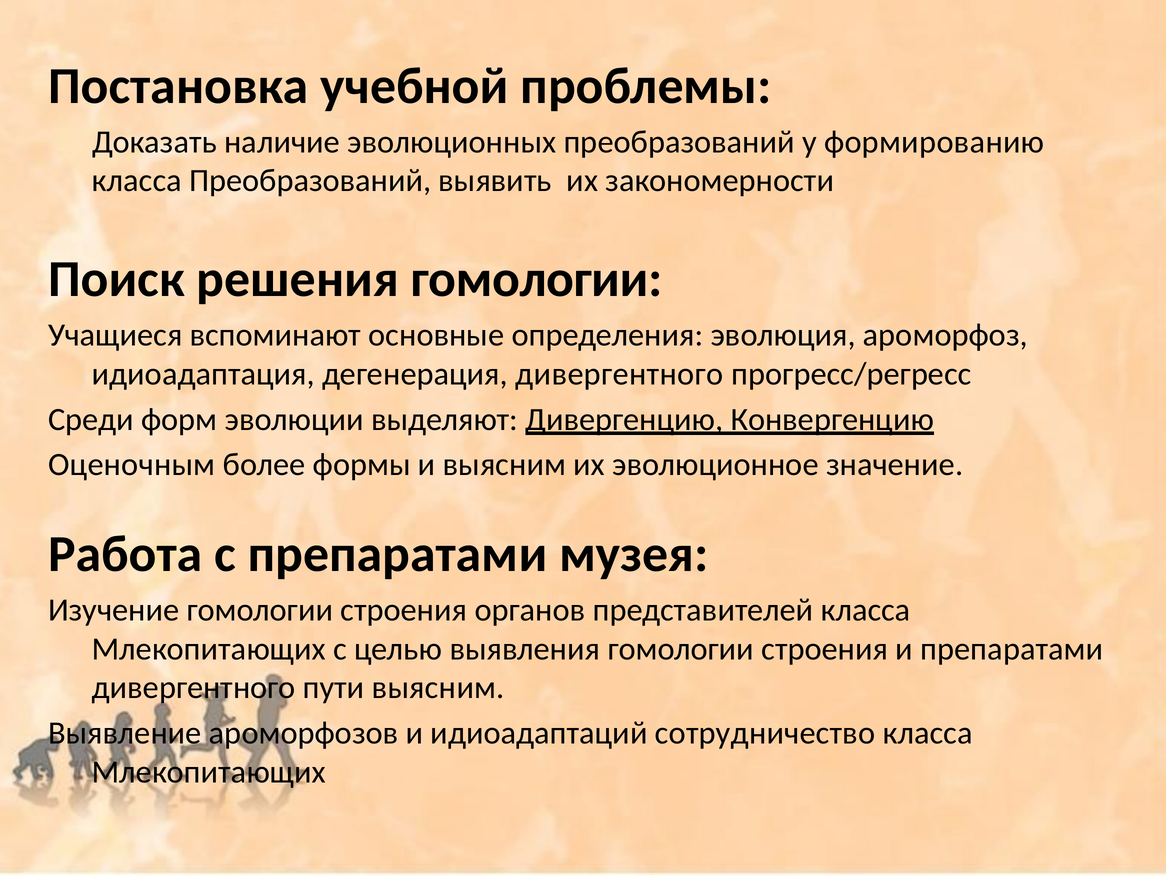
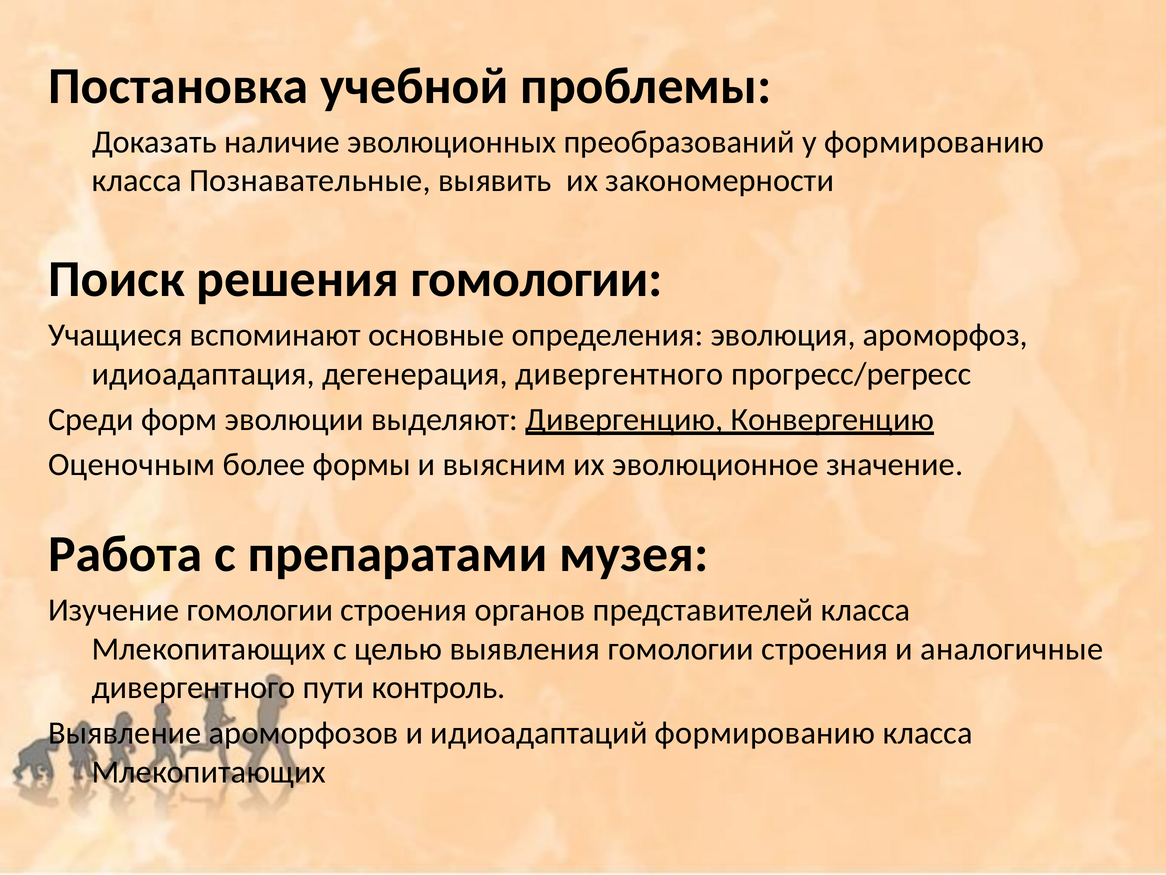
класса Преобразований: Преобразований -> Познавательные
и препаратами: препаратами -> аналогичные
пути выясним: выясним -> контроль
идиоадаптаций сотрудничество: сотрудничество -> формированию
